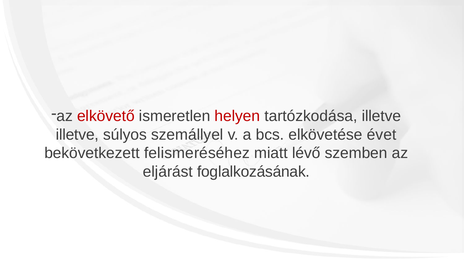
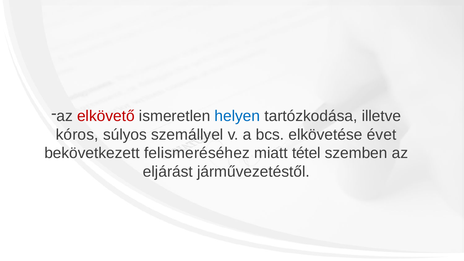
helyen colour: red -> blue
illetve at (77, 135): illetve -> kóros
lévő: lévő -> tétel
foglalkozásának: foglalkozásának -> járművezetéstől
